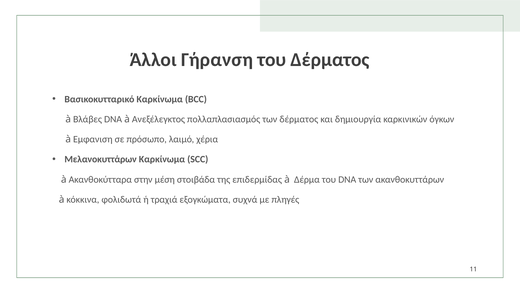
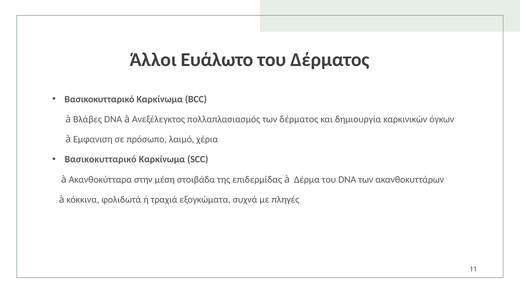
Γήρανση: Γήρανση -> Ευάλωτο
Μελανοκυττάρων at (101, 159): Μελανοκυττάρων -> Βασικοκυτταρικό
